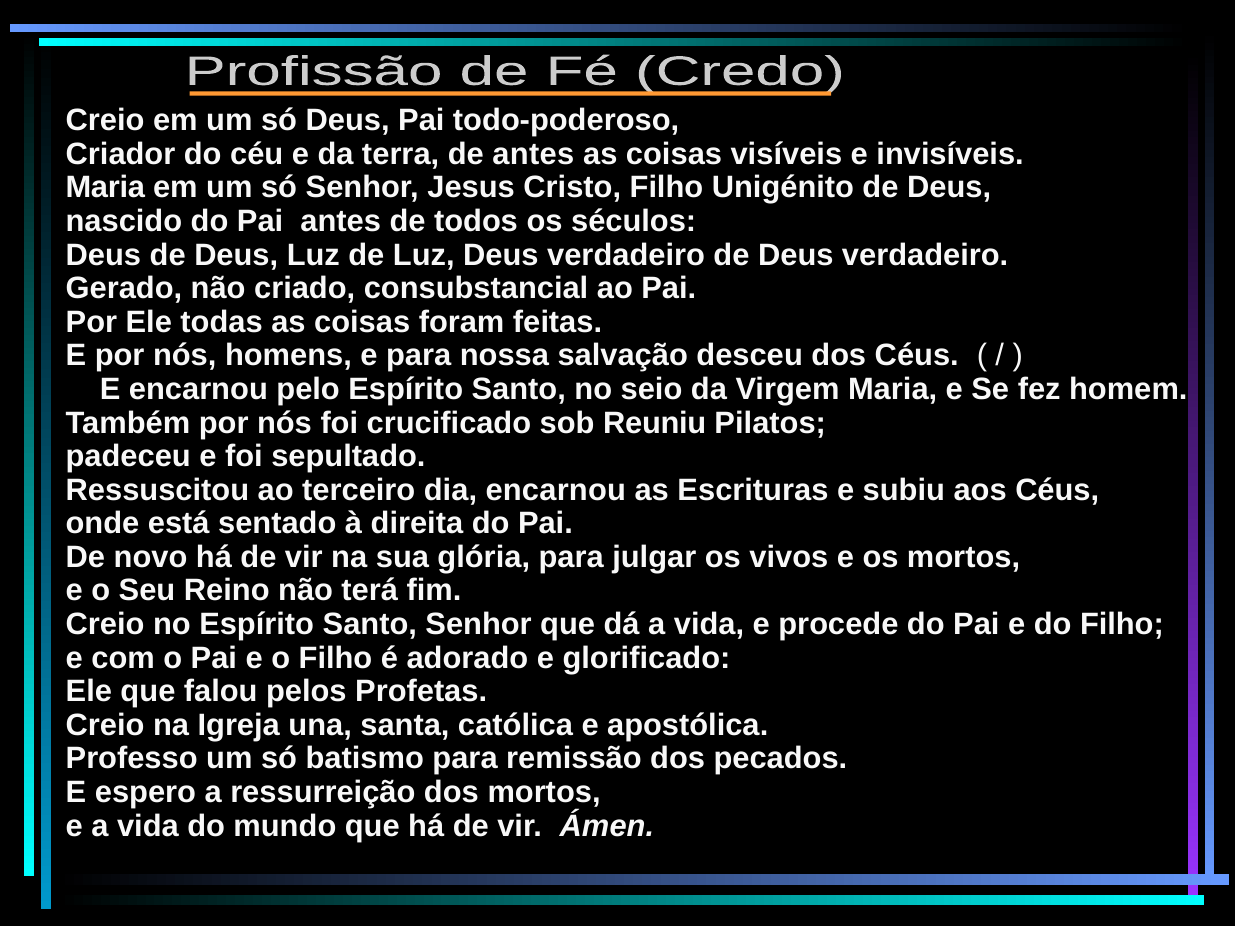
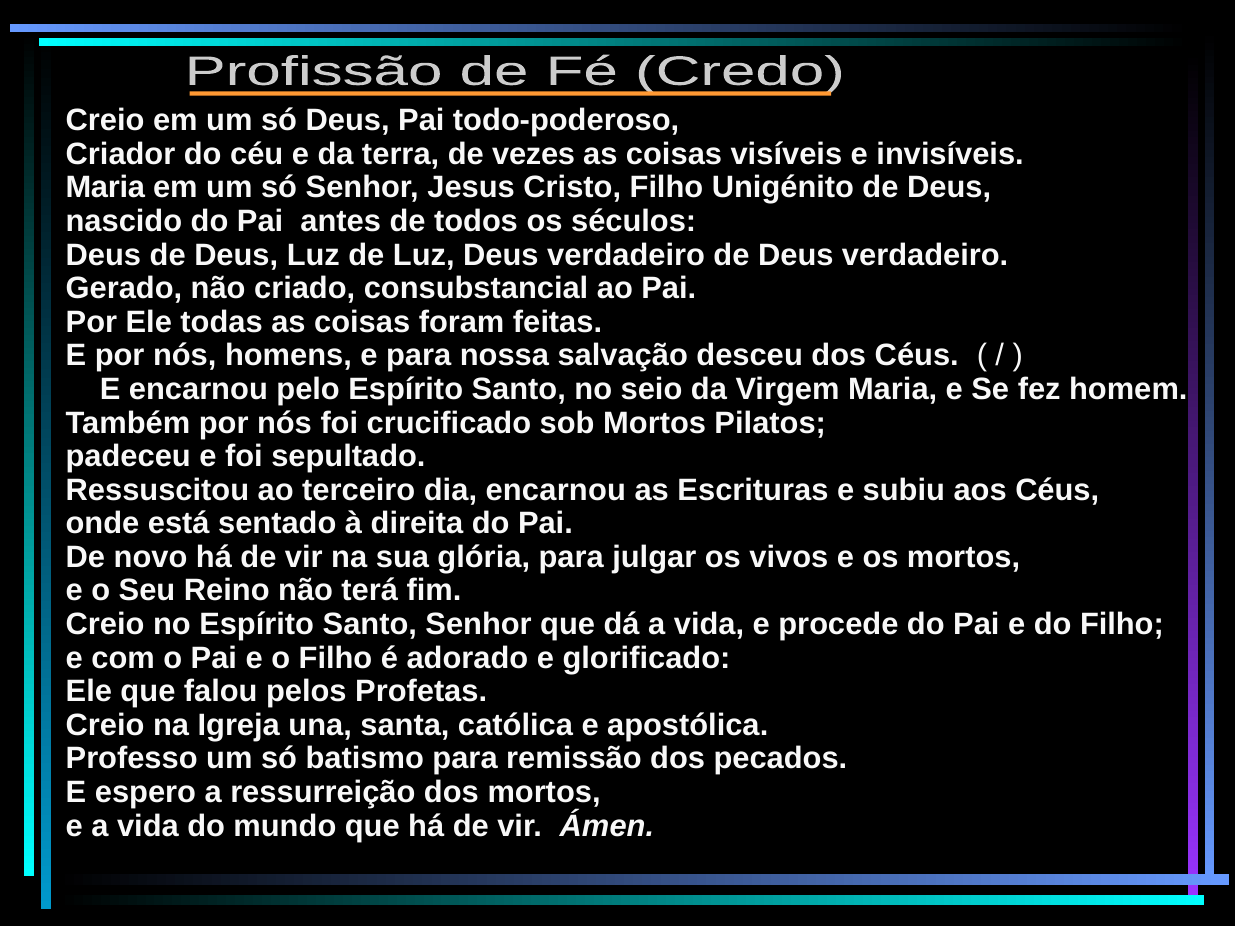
de antes: antes -> vezes
sob Reuniu: Reuniu -> Mortos
